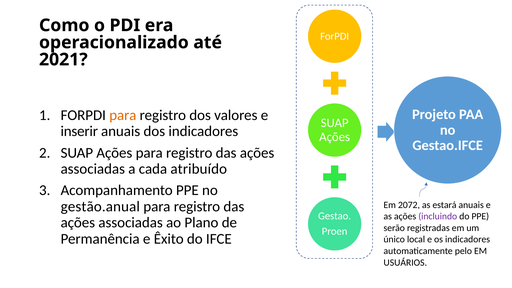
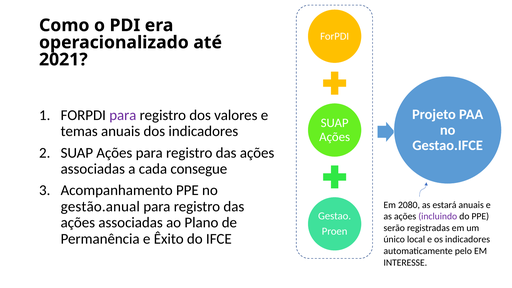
para at (123, 115) colour: orange -> purple
inserir: inserir -> temas
atribuído: atribuído -> consegue
2072: 2072 -> 2080
USUÁRIOS: USUÁRIOS -> INTERESSE
